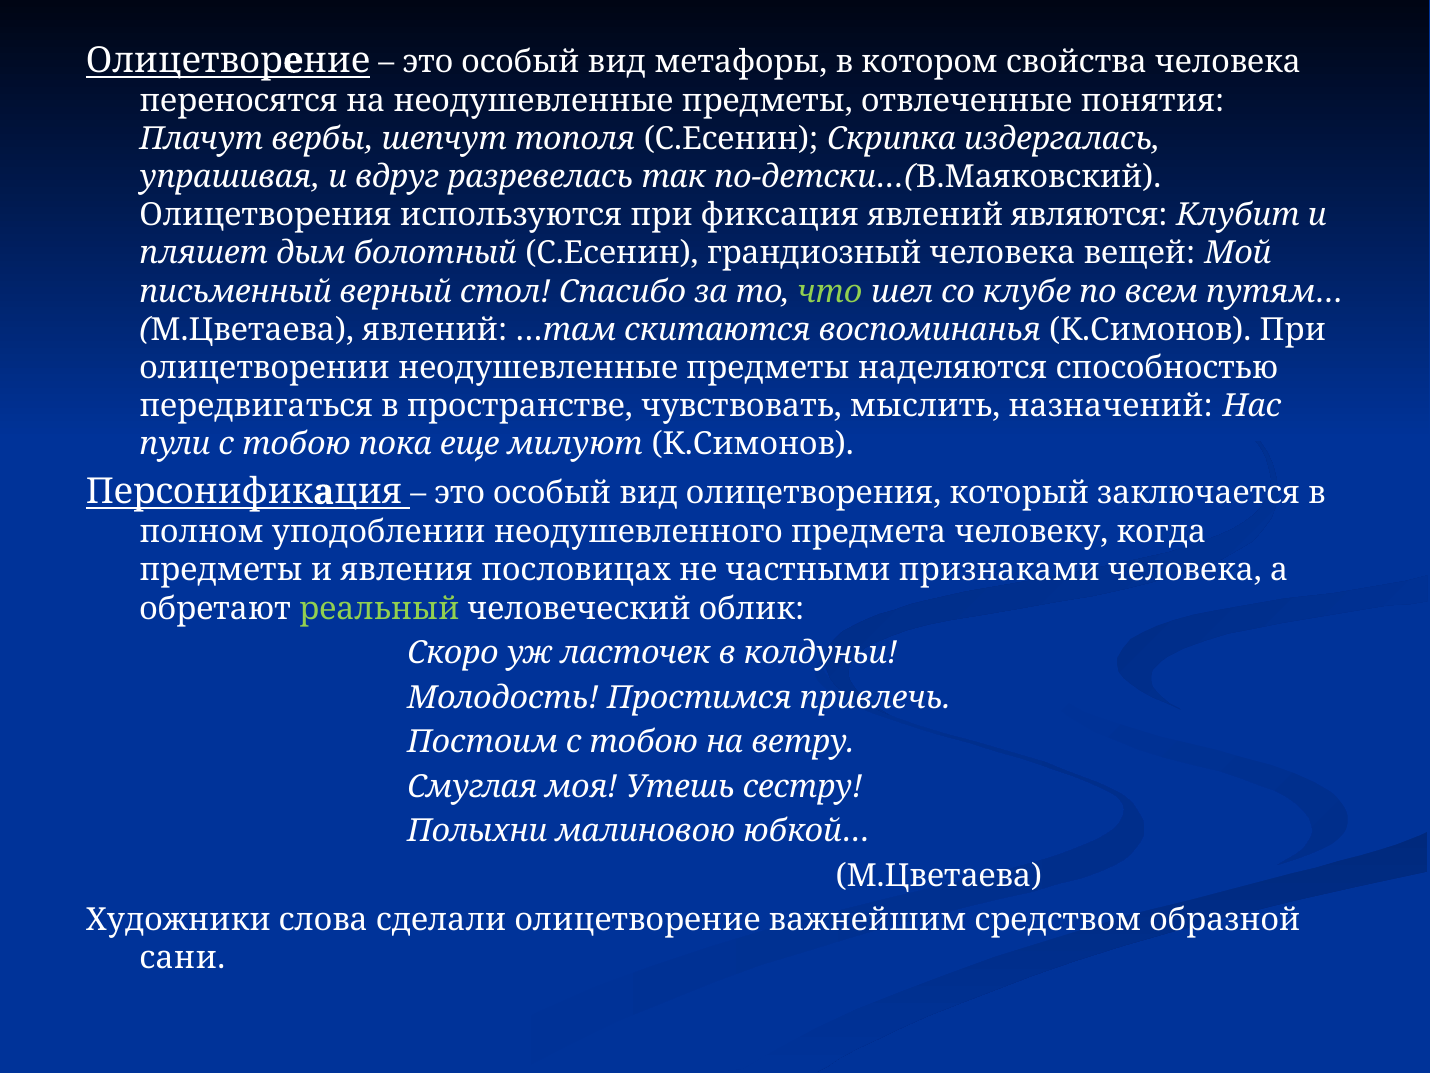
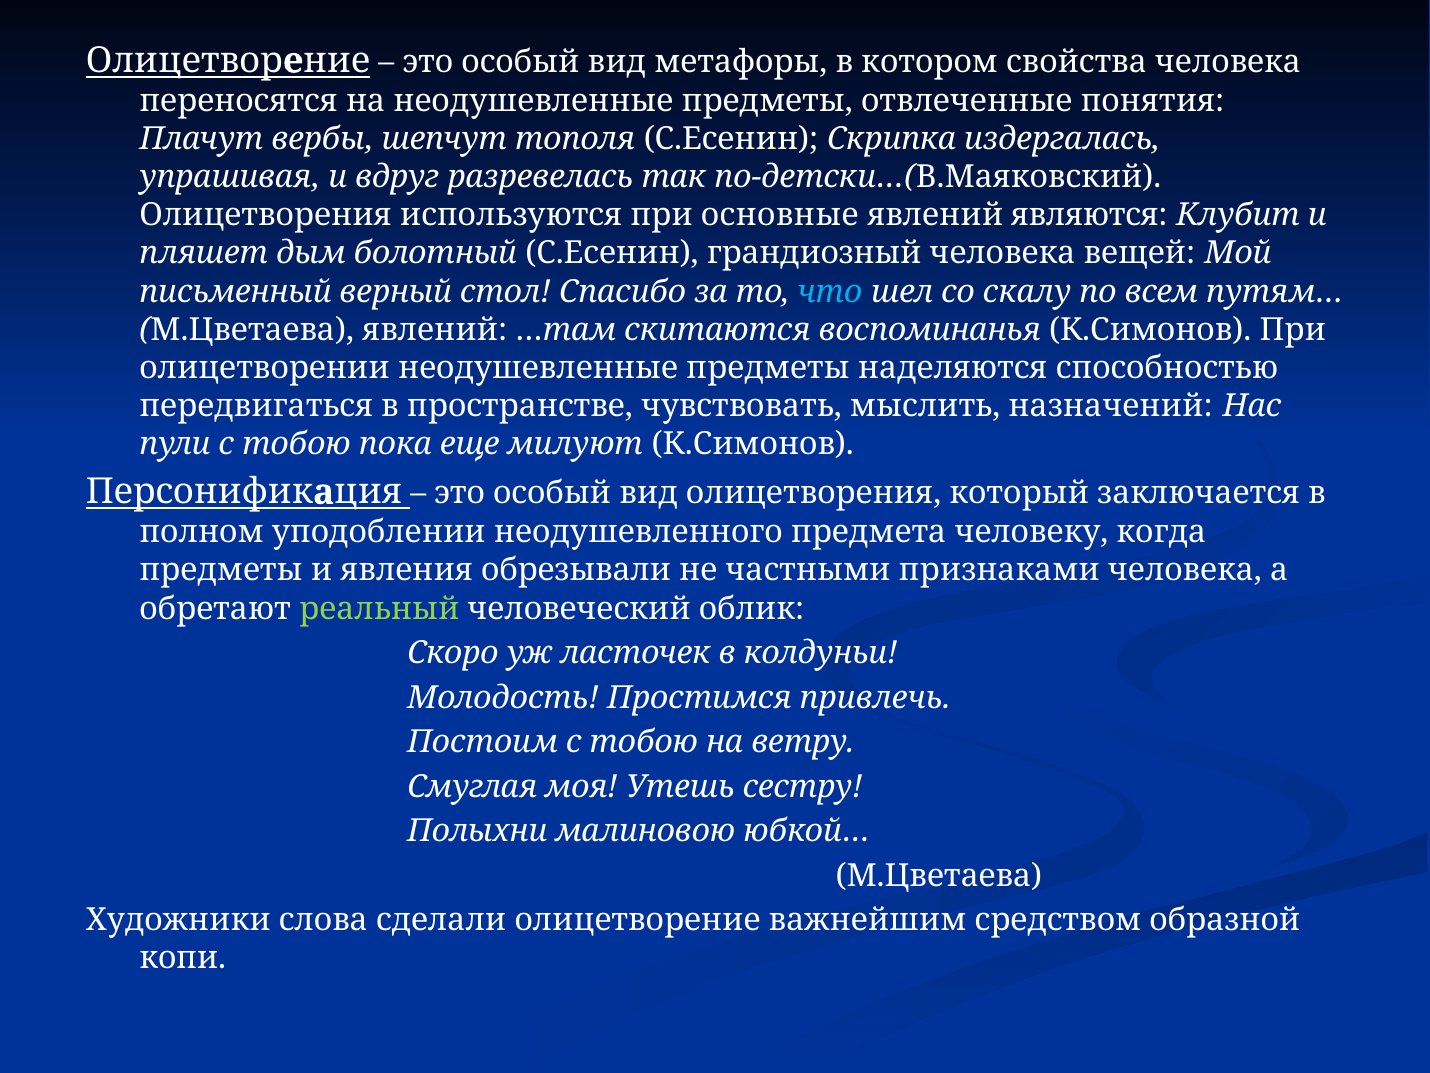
фиксация: фиксация -> основные
что colour: light green -> light blue
клубе: клубе -> скалу
пословицах: пословицах -> обрезывали
сани: сани -> копи
